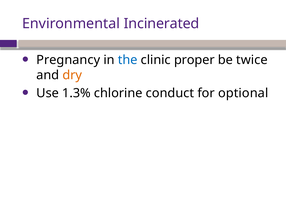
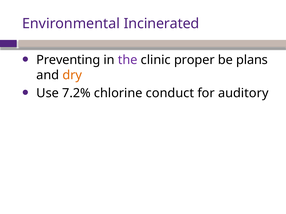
Pregnancy: Pregnancy -> Preventing
the colour: blue -> purple
twice: twice -> plans
1.3%: 1.3% -> 7.2%
optional: optional -> auditory
